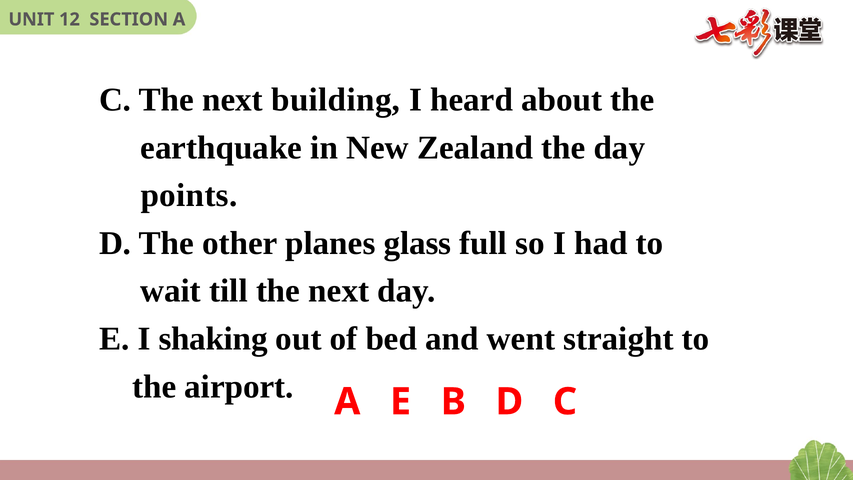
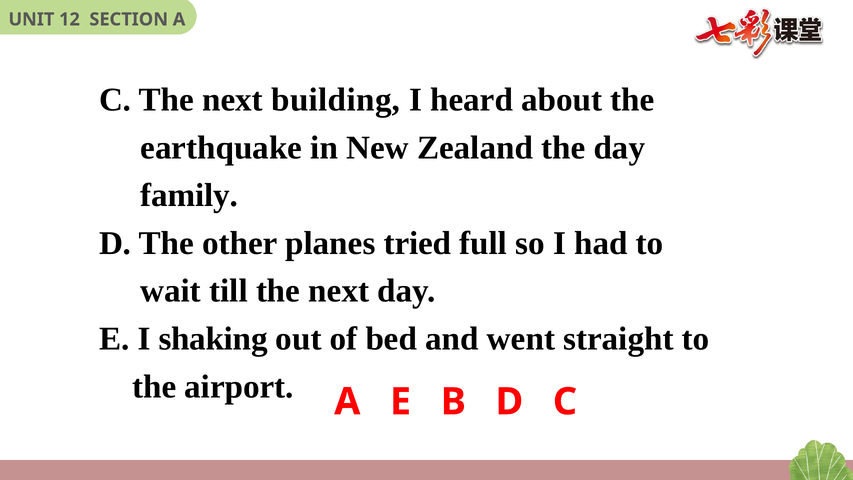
points: points -> family
glass: glass -> tried
